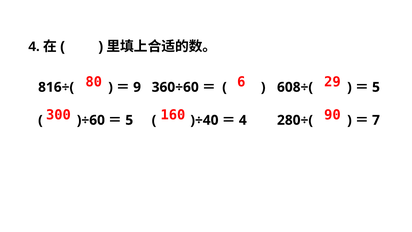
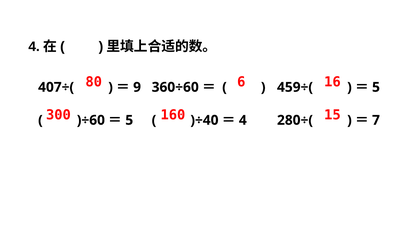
29: 29 -> 16
816÷(: 816÷( -> 407÷(
608÷(: 608÷( -> 459÷(
90: 90 -> 15
